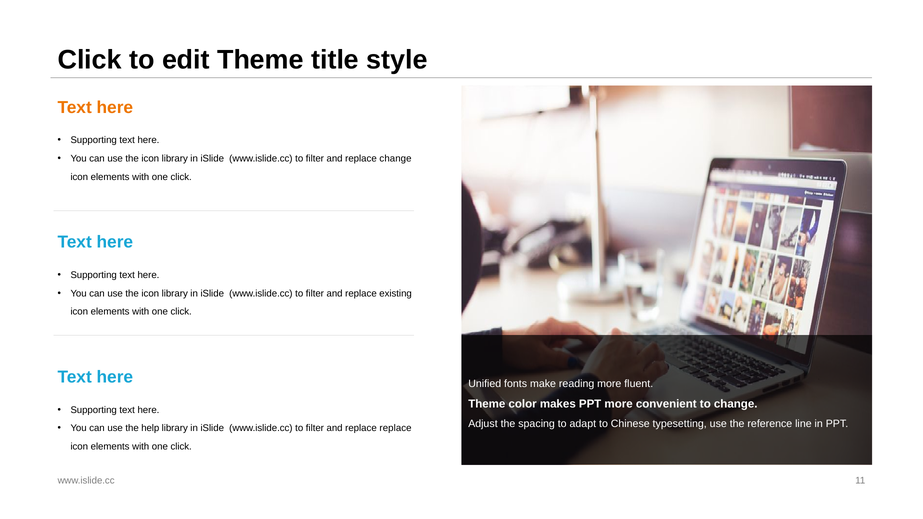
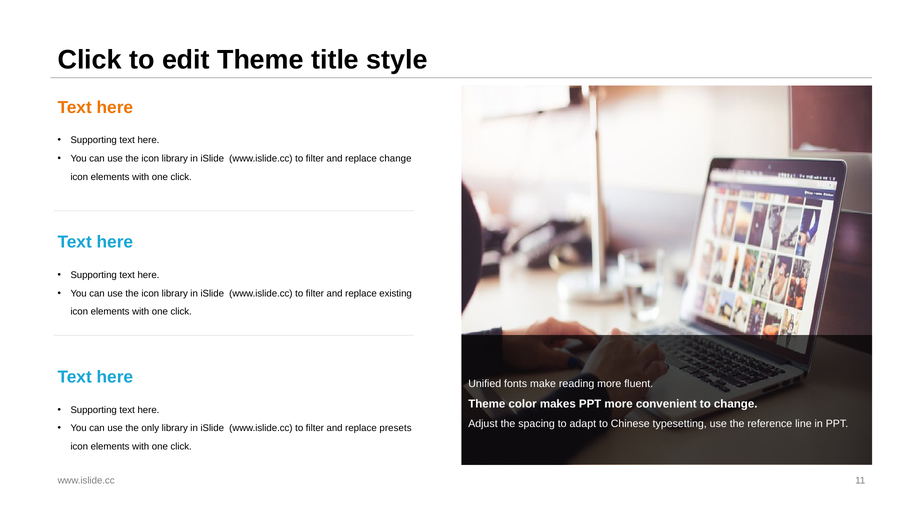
help: help -> only
replace replace: replace -> presets
